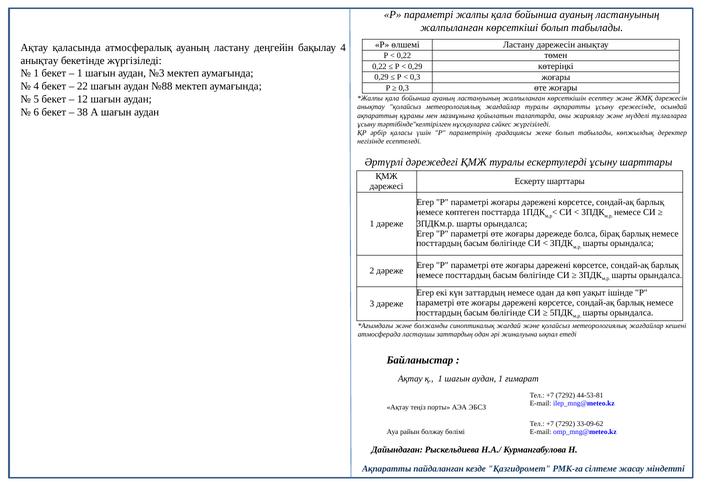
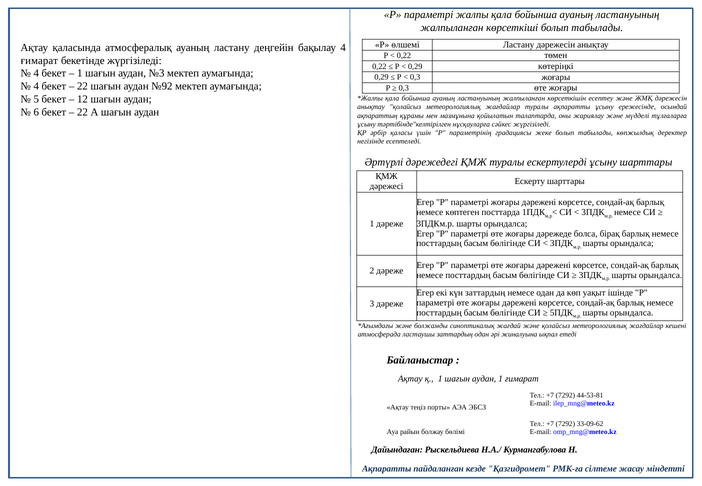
анықтау at (39, 60): анықтау -> ғимарат
1 at (36, 73): 1 -> 4
№88: №88 -> №92
38 at (82, 112): 38 -> 22
